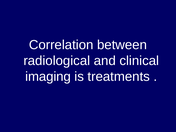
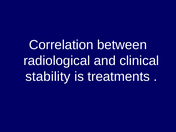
imaging: imaging -> stability
